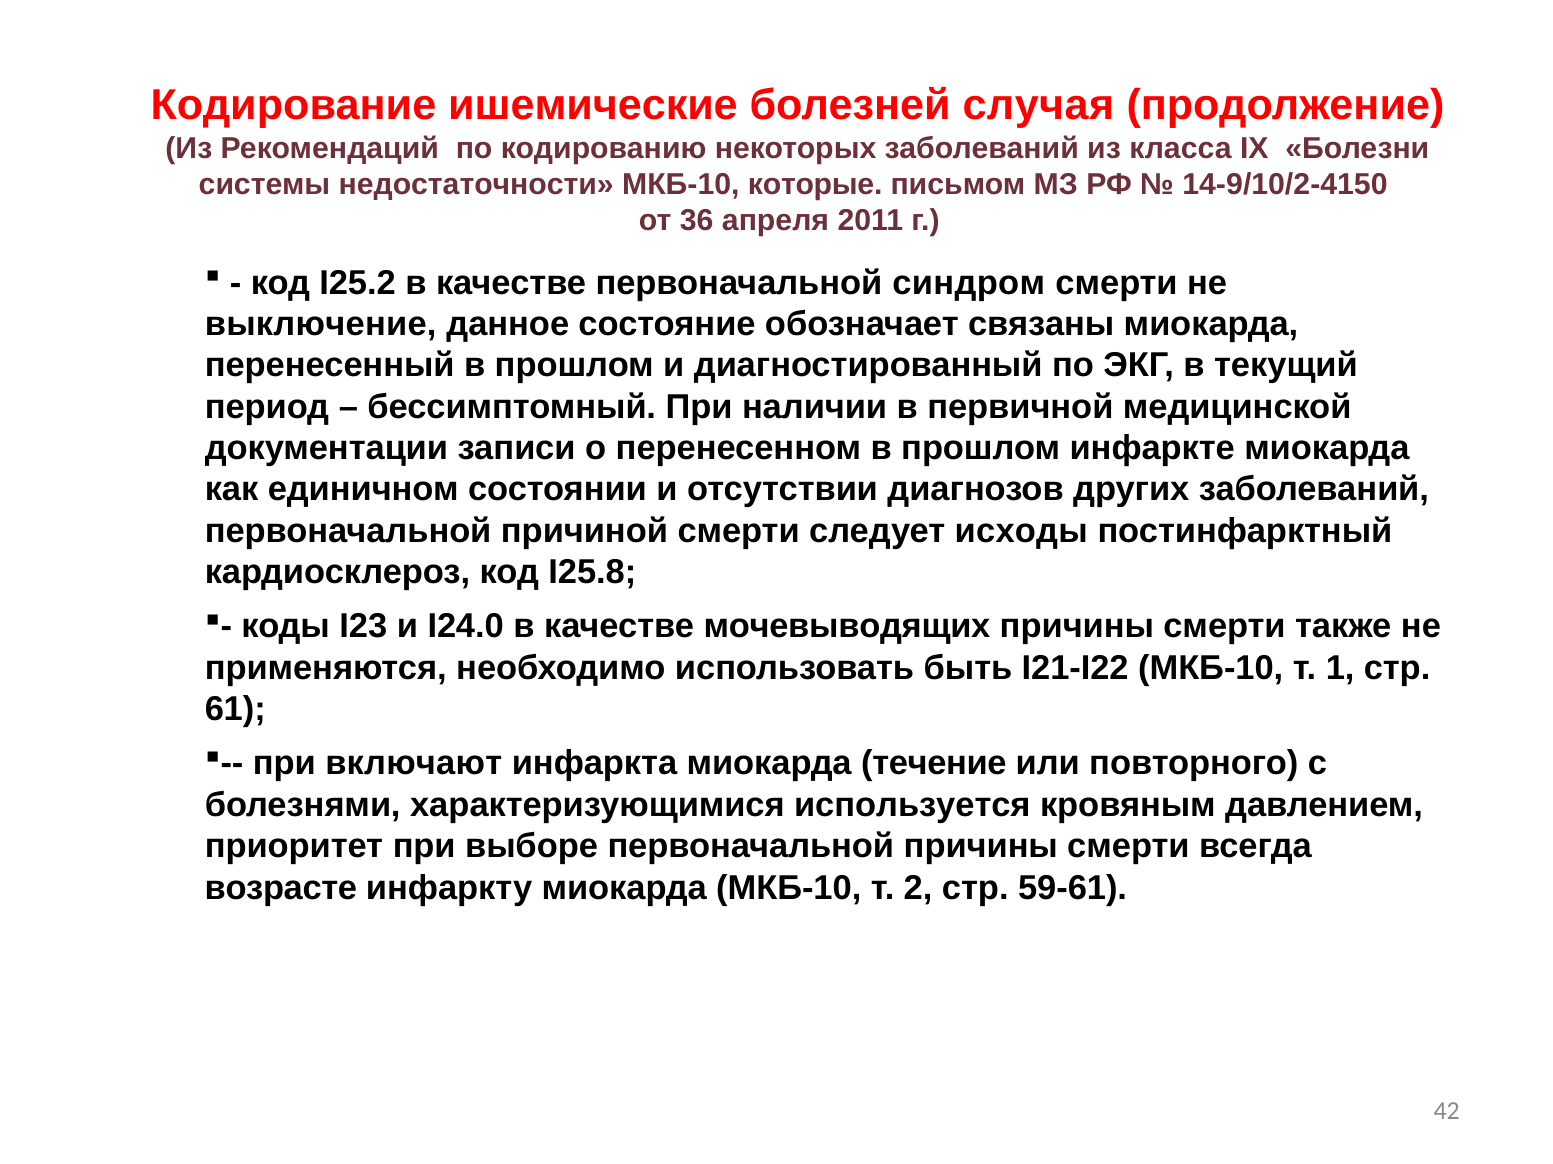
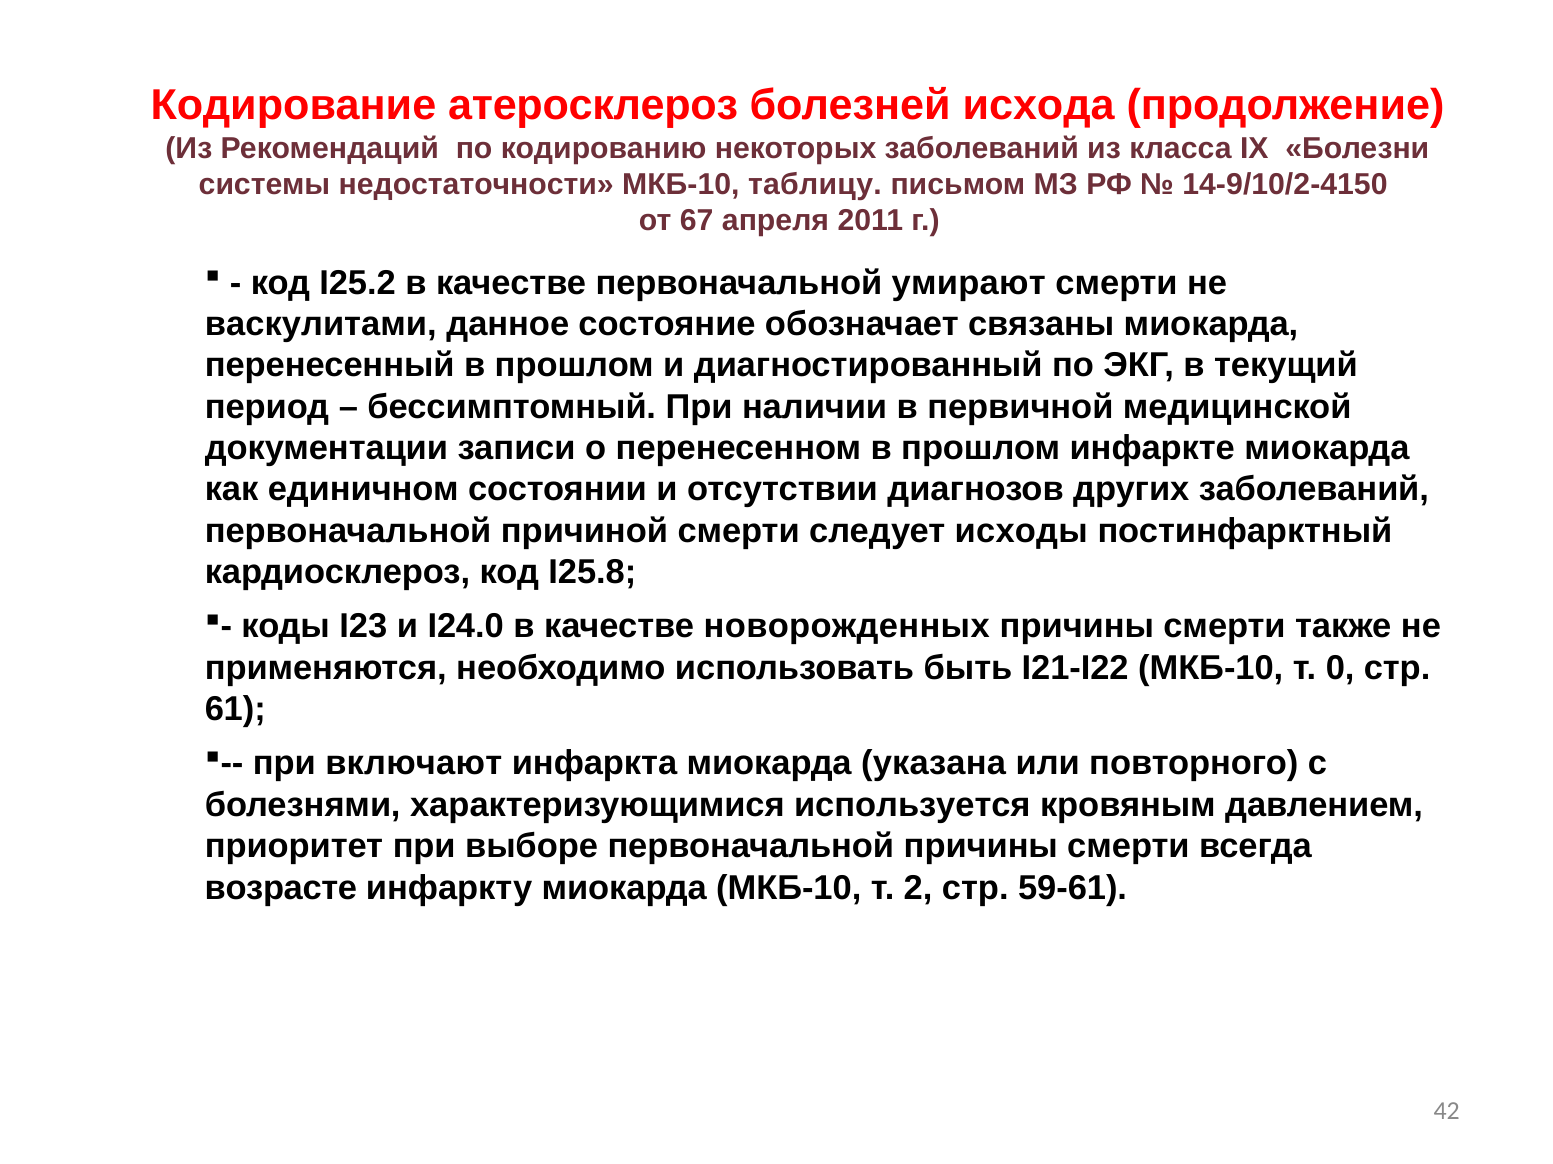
ишемические: ишемические -> атеросклероз
случая: случая -> исхода
которые: которые -> таблицу
36: 36 -> 67
синдром: синдром -> умирают
выключение: выключение -> васкулитами
мочевыводящих: мочевыводящих -> новорожденных
1: 1 -> 0
течение: течение -> указана
